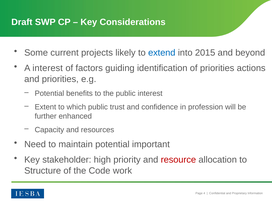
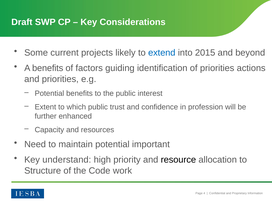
A interest: interest -> benefits
stakeholder: stakeholder -> understand
resource colour: red -> black
